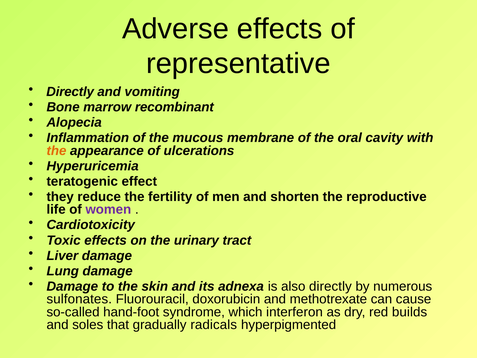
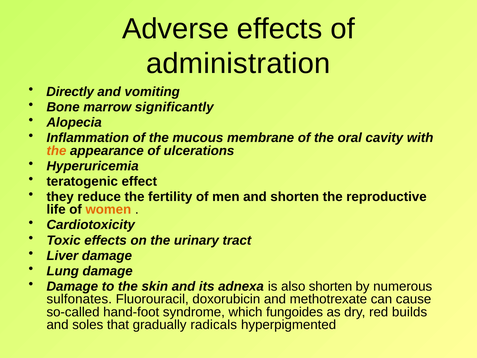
representative: representative -> administration
recombinant: recombinant -> significantly
women colour: purple -> orange
also directly: directly -> shorten
interferon: interferon -> fungoides
